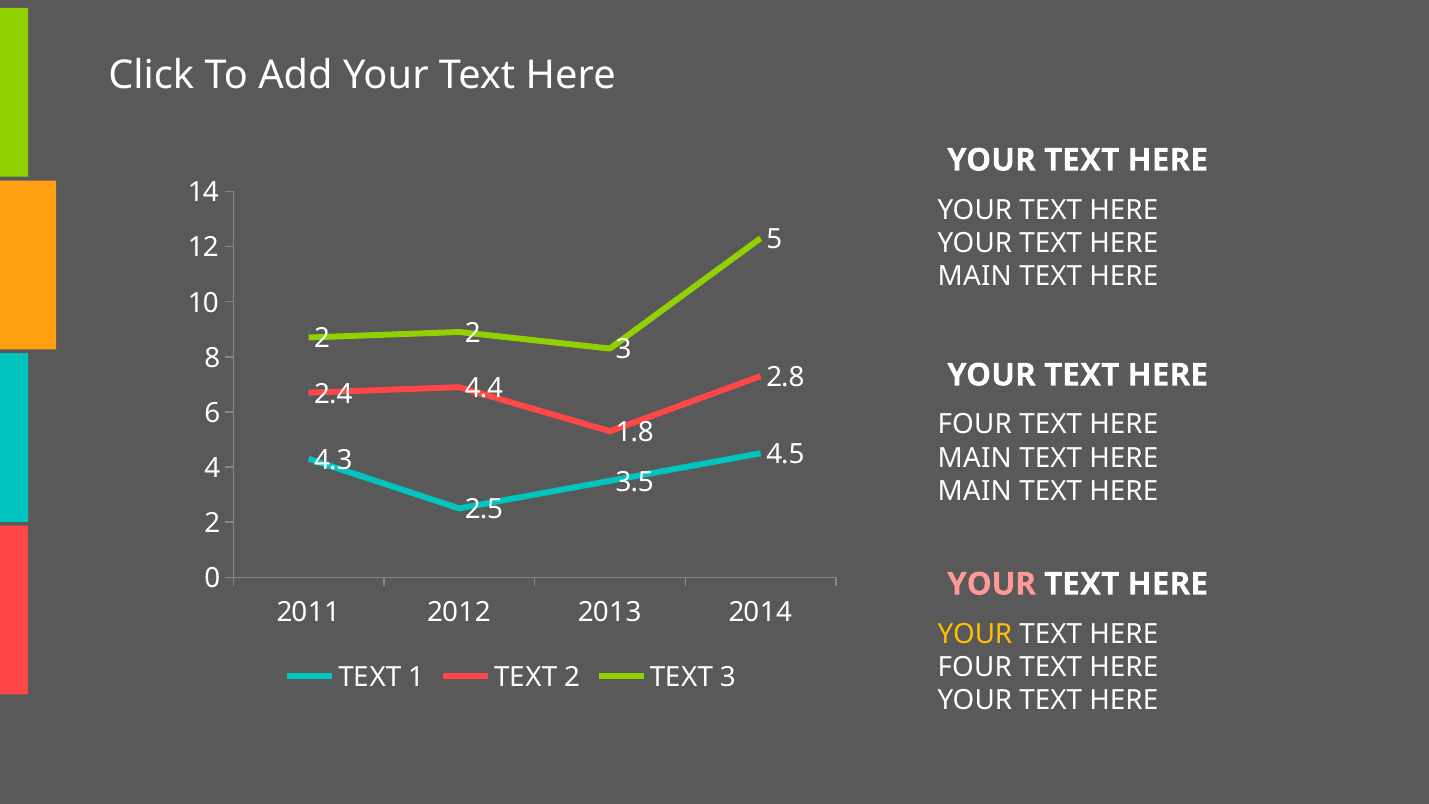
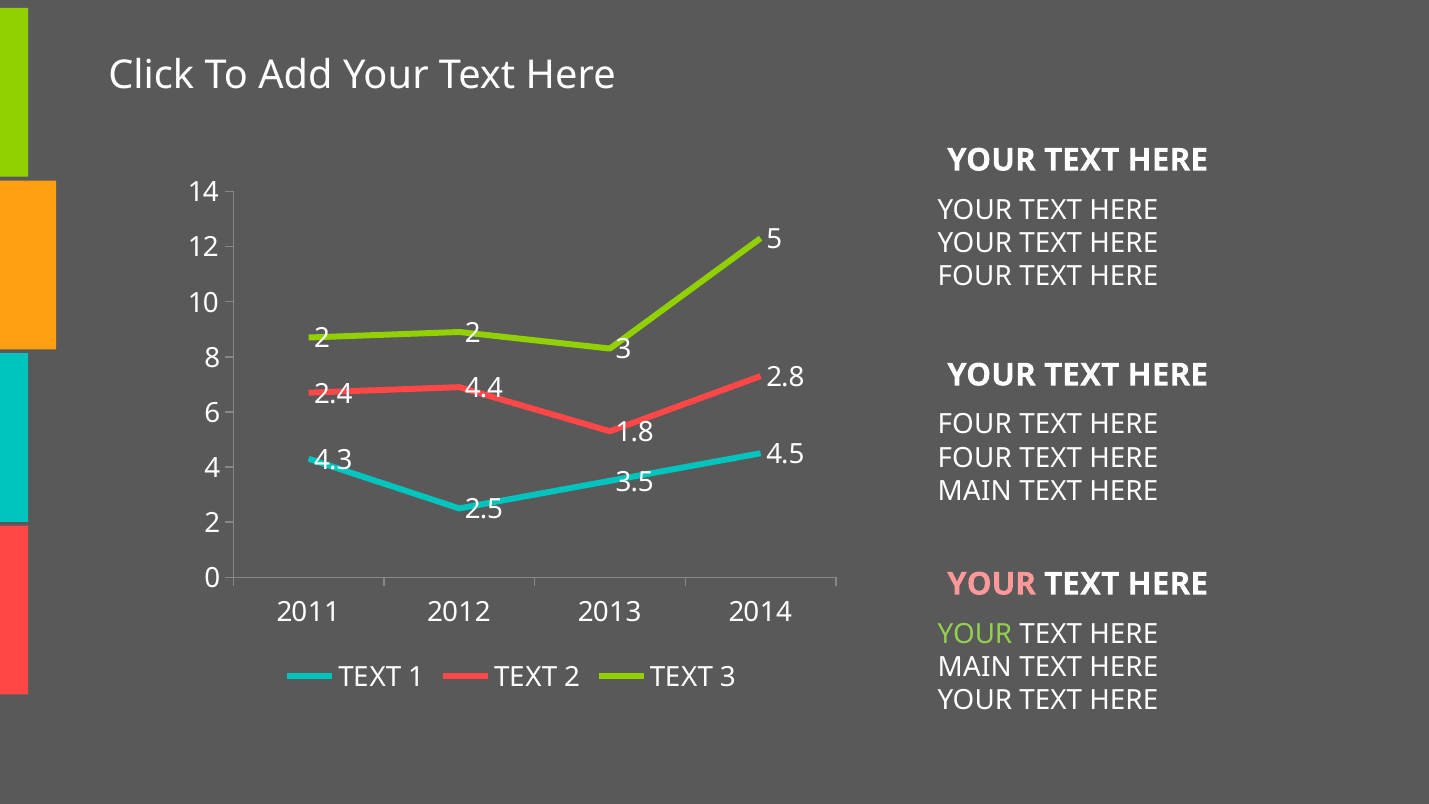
MAIN at (975, 277): MAIN -> FOUR
MAIN at (975, 458): MAIN -> FOUR
YOUR at (975, 634) colour: yellow -> light green
FOUR at (975, 667): FOUR -> MAIN
